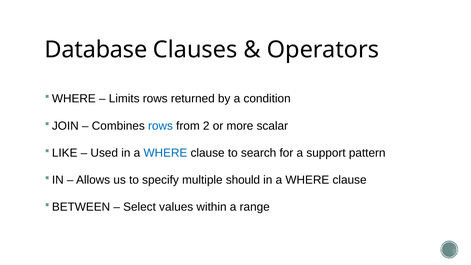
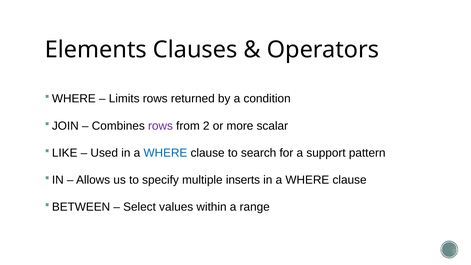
Database: Database -> Elements
rows at (160, 126) colour: blue -> purple
should: should -> inserts
